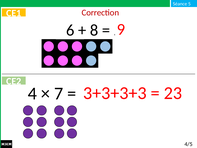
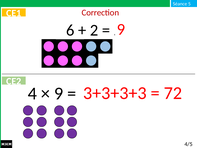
8: 8 -> 2
23: 23 -> 72
7 at (59, 93): 7 -> 9
